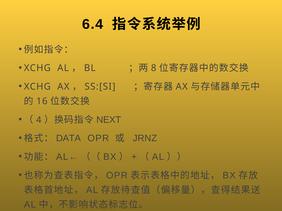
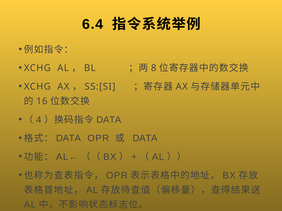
NEXT at (109, 120): NEXT -> DATA
JRNZ at (145, 139): JRNZ -> DATA
